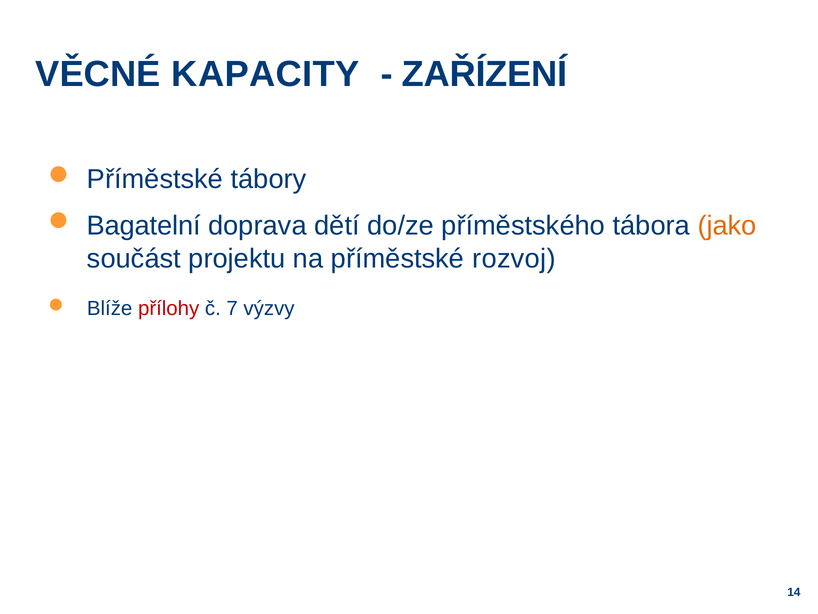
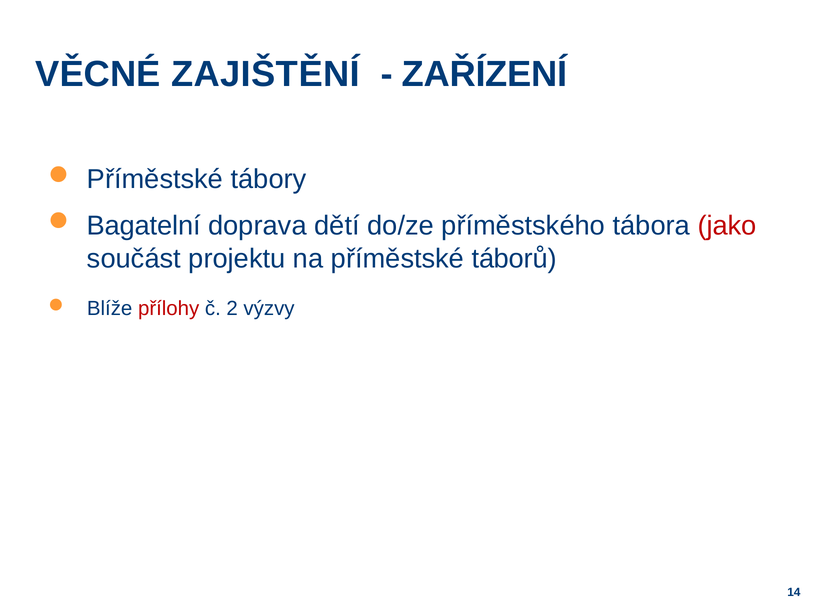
KAPACITY: KAPACITY -> ZAJIŠTĚNÍ
jako colour: orange -> red
rozvoj: rozvoj -> táborů
7: 7 -> 2
